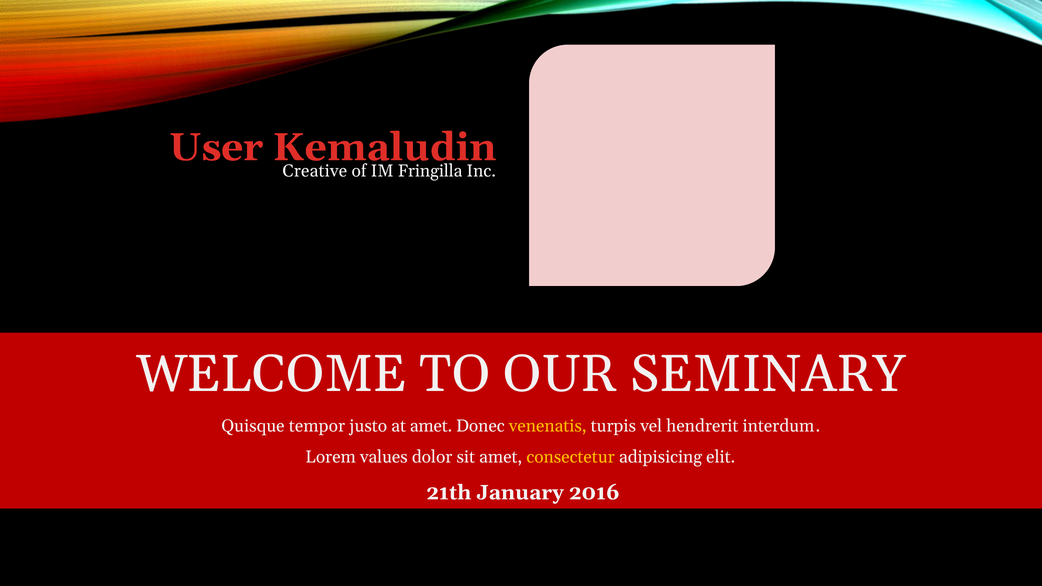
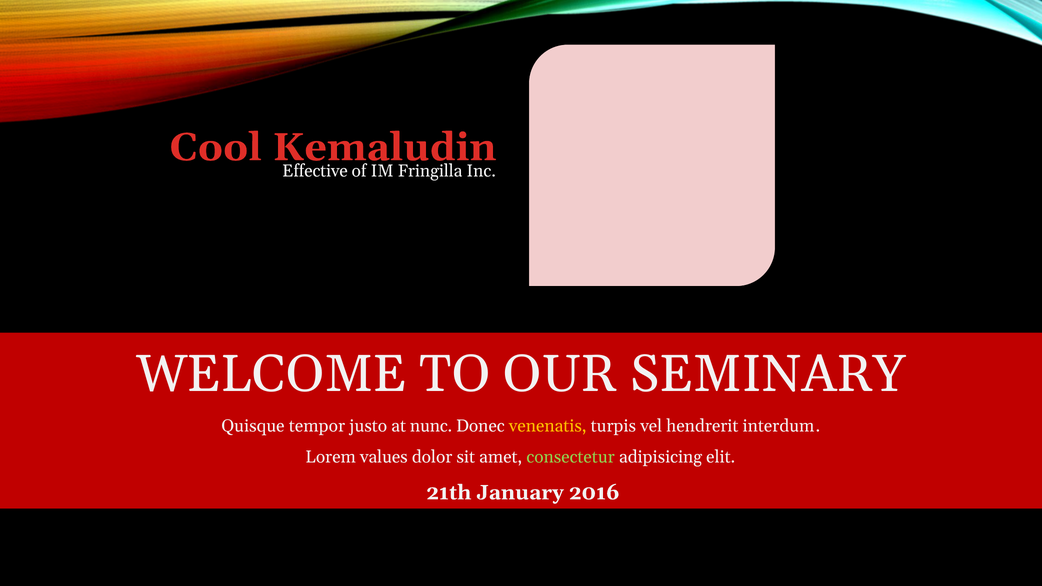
User: User -> Cool
Creative: Creative -> Effective
at amet: amet -> nunc
consectetur colour: yellow -> light green
